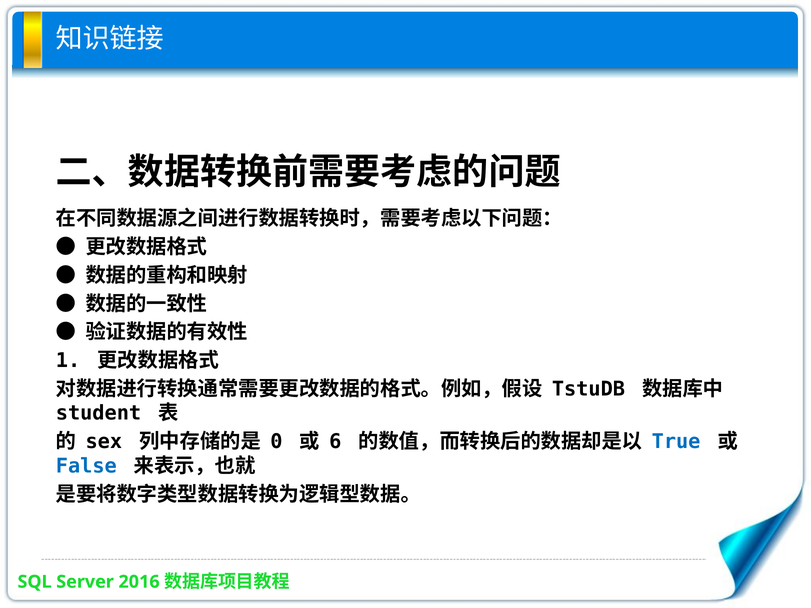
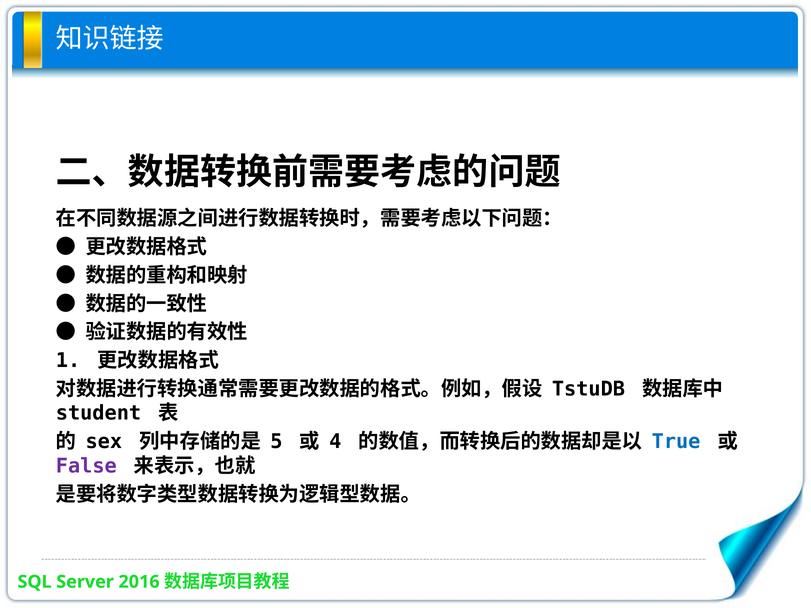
0: 0 -> 5
6: 6 -> 4
False colour: blue -> purple
